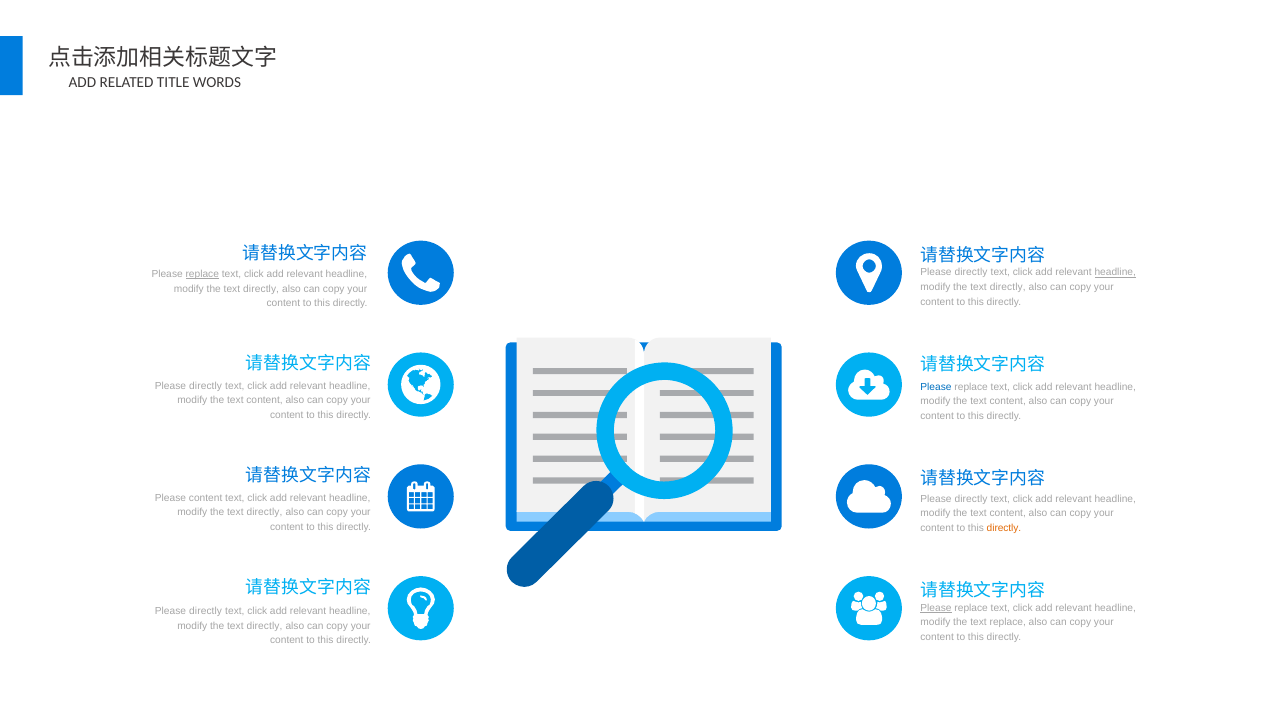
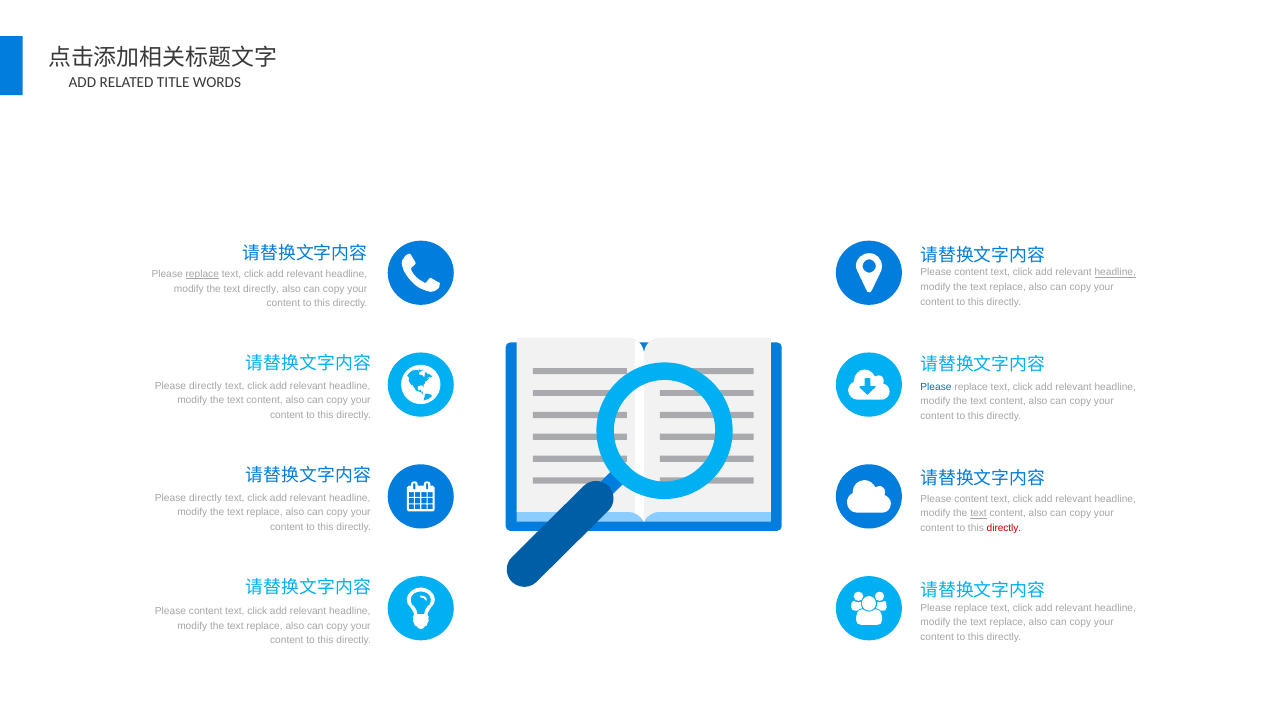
directly at (971, 272): directly -> content
directly at (1008, 287): directly -> replace
content at (206, 498): content -> directly
directly at (971, 498): directly -> content
directly at (265, 512): directly -> replace
text at (979, 513) underline: none -> present
directly at (1004, 528) colour: orange -> red
Please at (936, 608) underline: present -> none
directly at (206, 611): directly -> content
directly at (265, 625): directly -> replace
